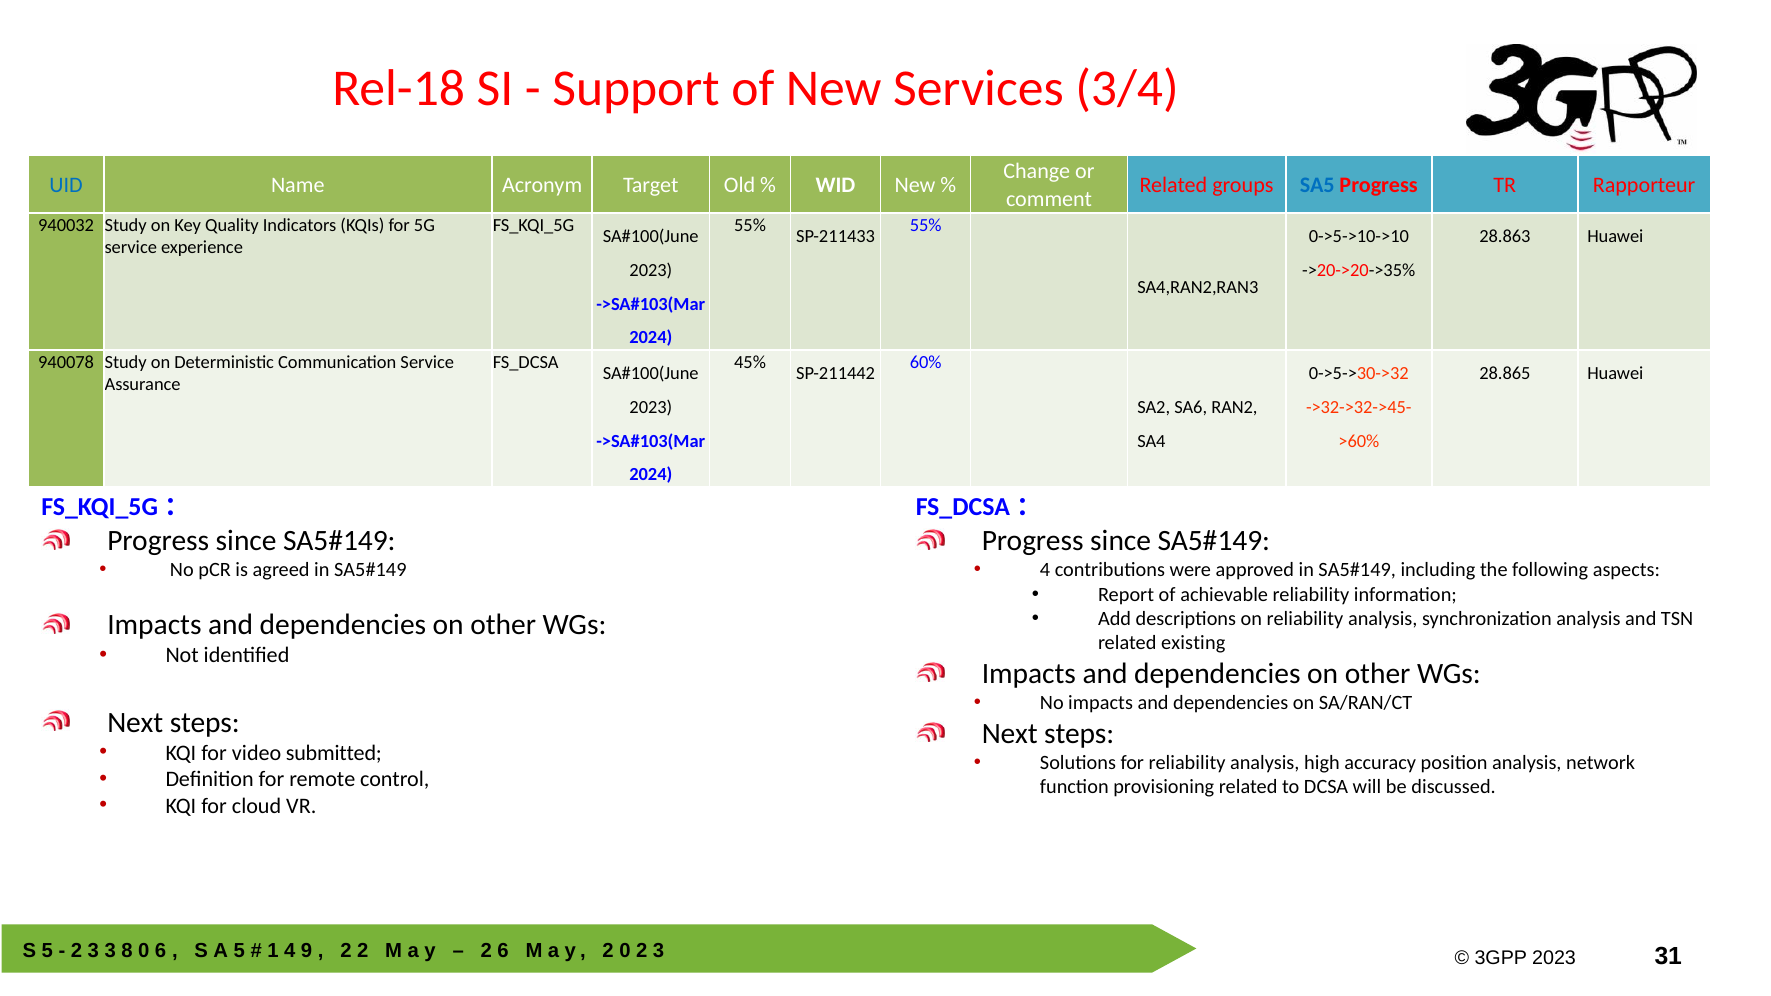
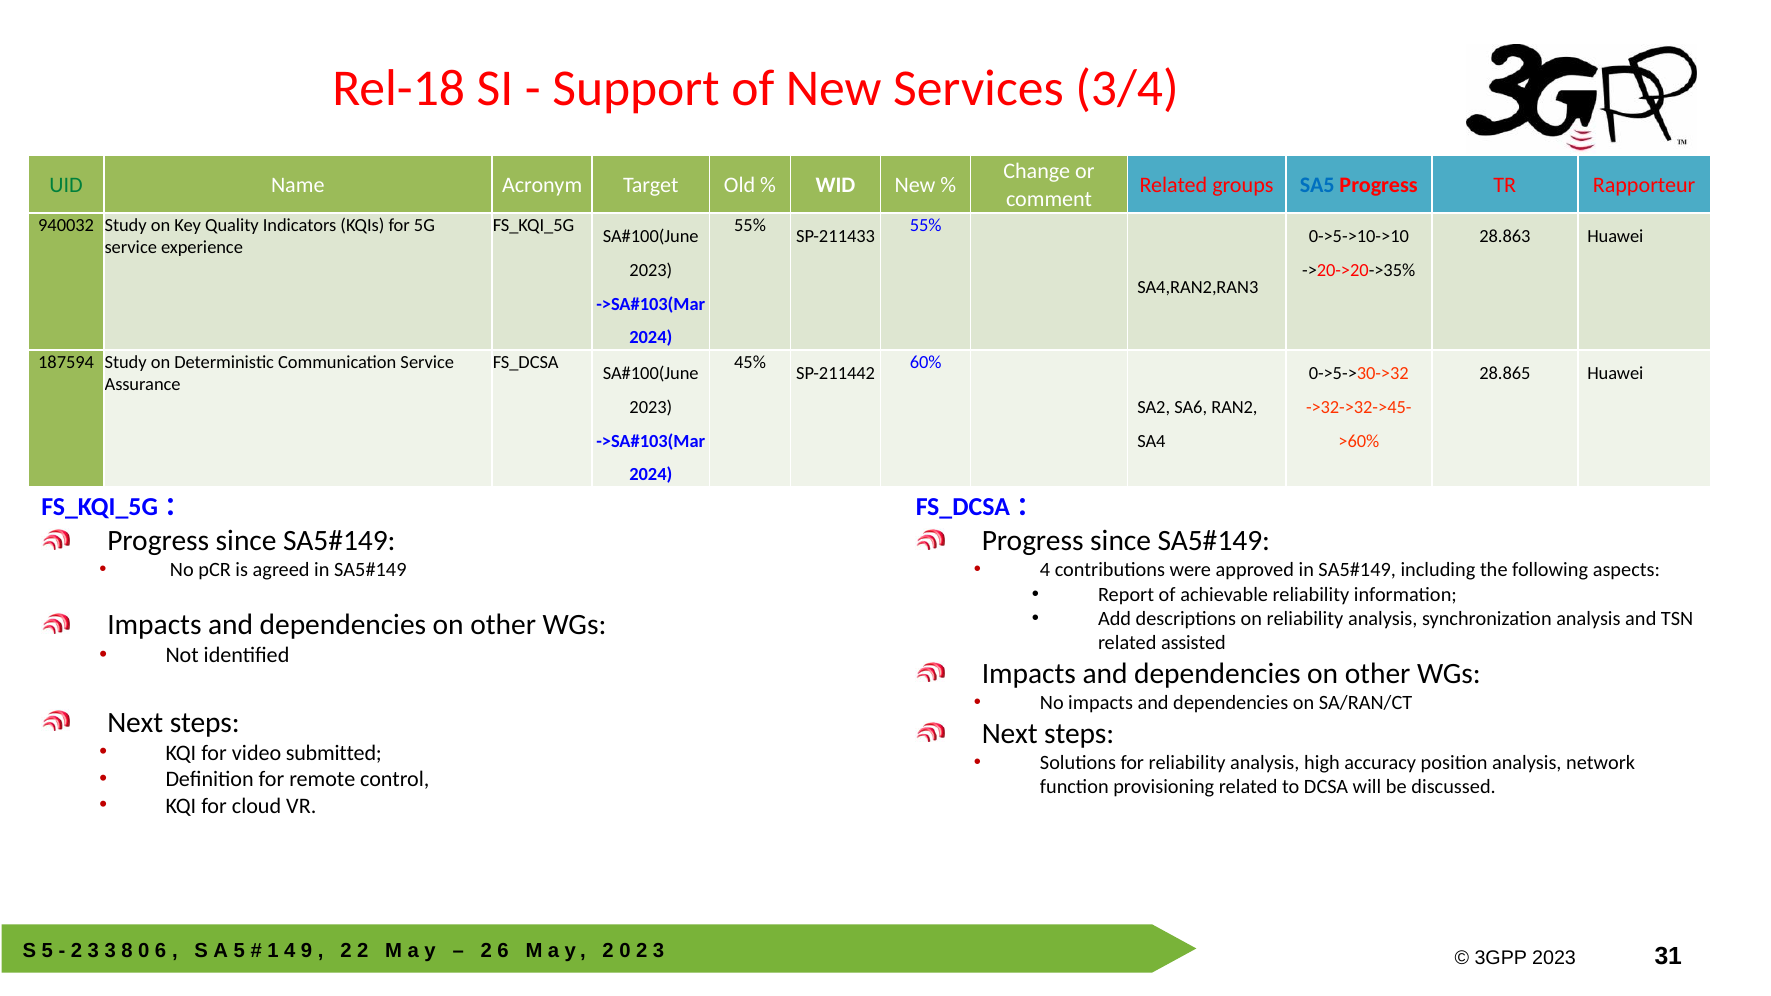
UID colour: blue -> green
940078: 940078 -> 187594
existing: existing -> assisted
